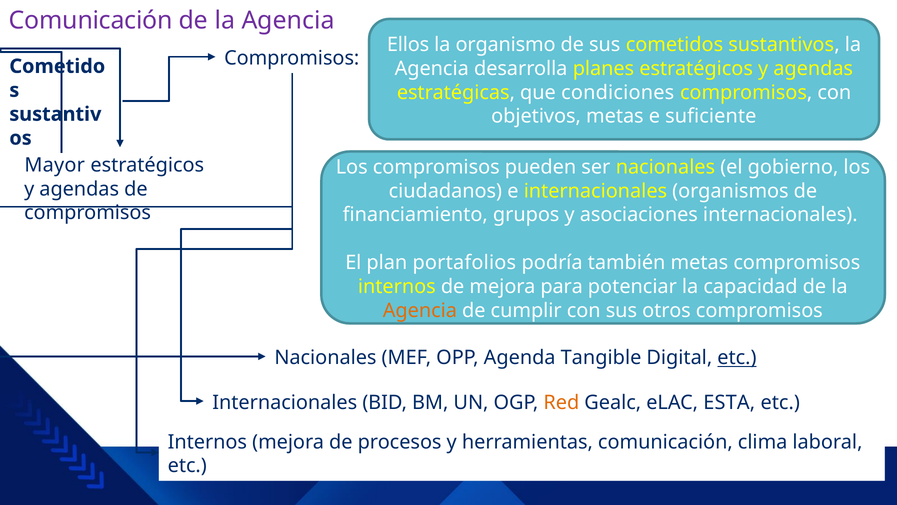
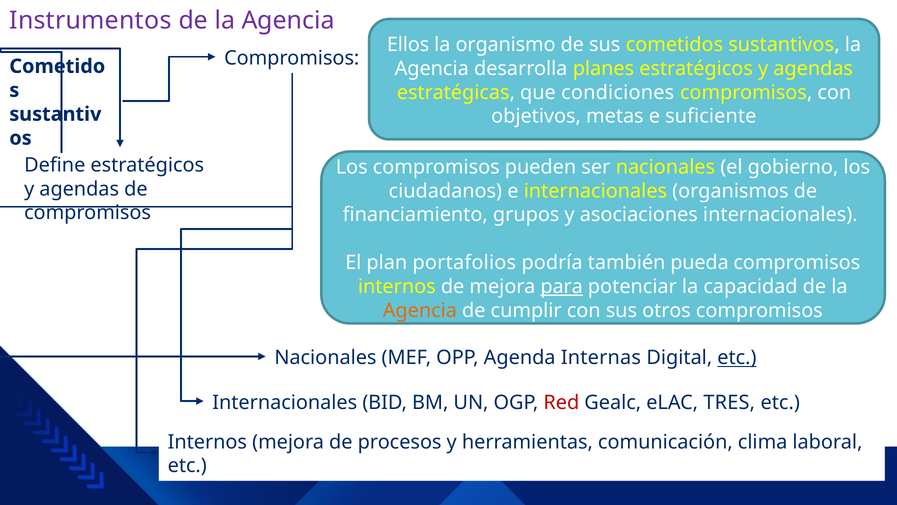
Comunicación at (91, 21): Comunicación -> Instrumentos
Mayor: Mayor -> Define
también metas: metas -> pueda
para underline: none -> present
Tangible: Tangible -> Internas
Red colour: orange -> red
ESTA: ESTA -> TRES
